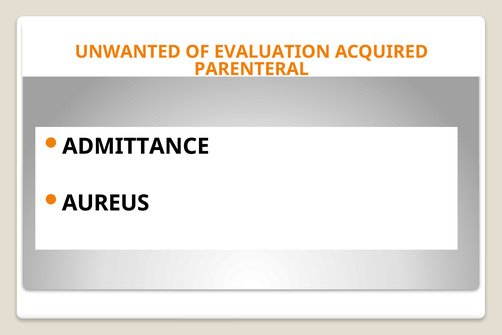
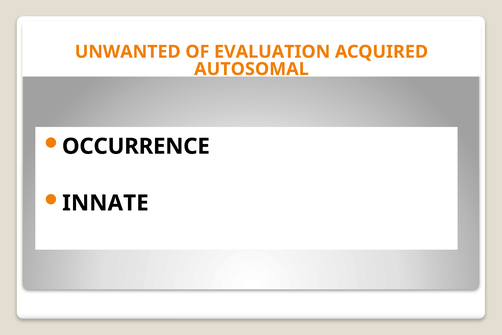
PARENTERAL: PARENTERAL -> AUTOSOMAL
ADMITTANCE: ADMITTANCE -> OCCURRENCE
AUREUS: AUREUS -> INNATE
